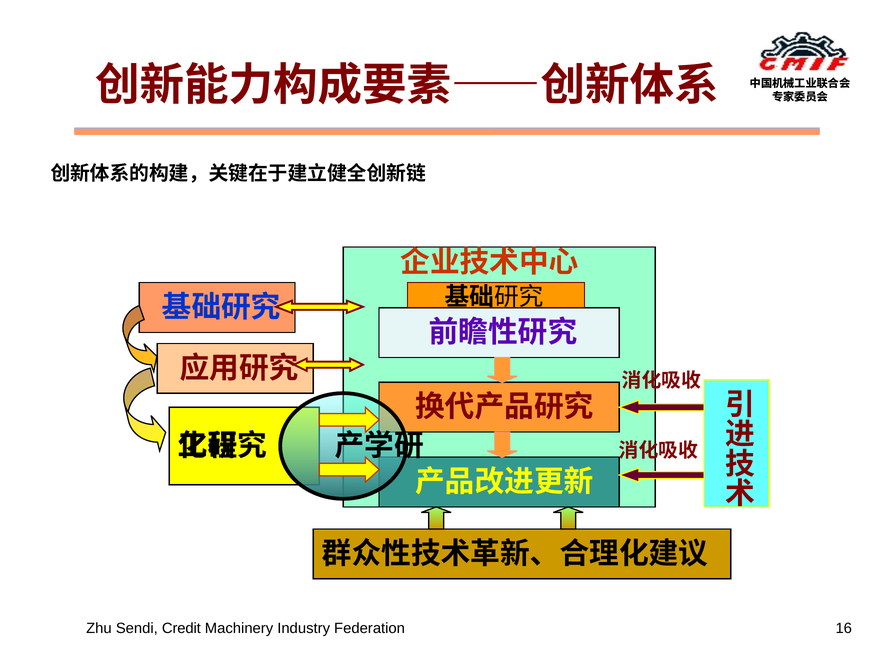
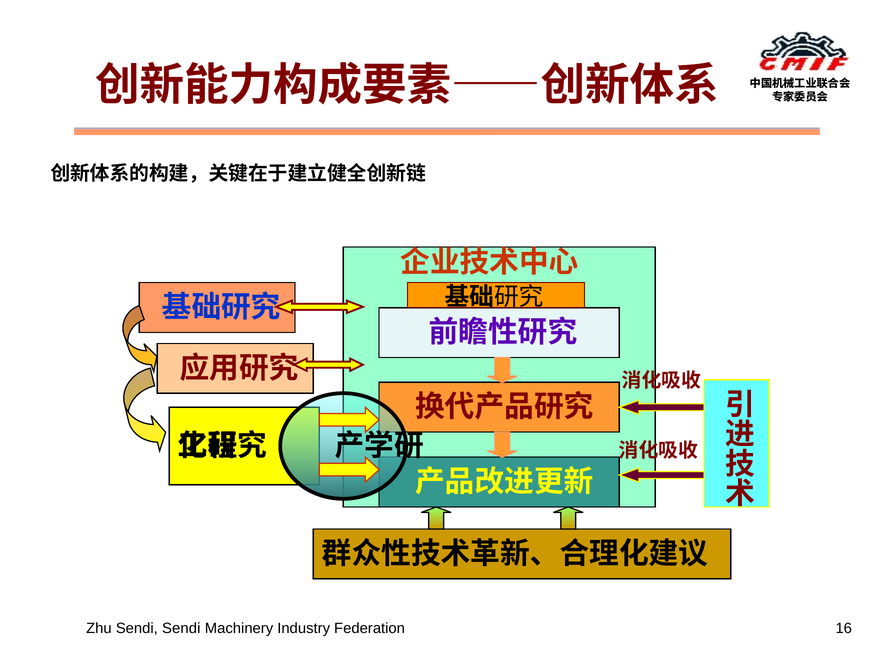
Sendi Credit: Credit -> Sendi
